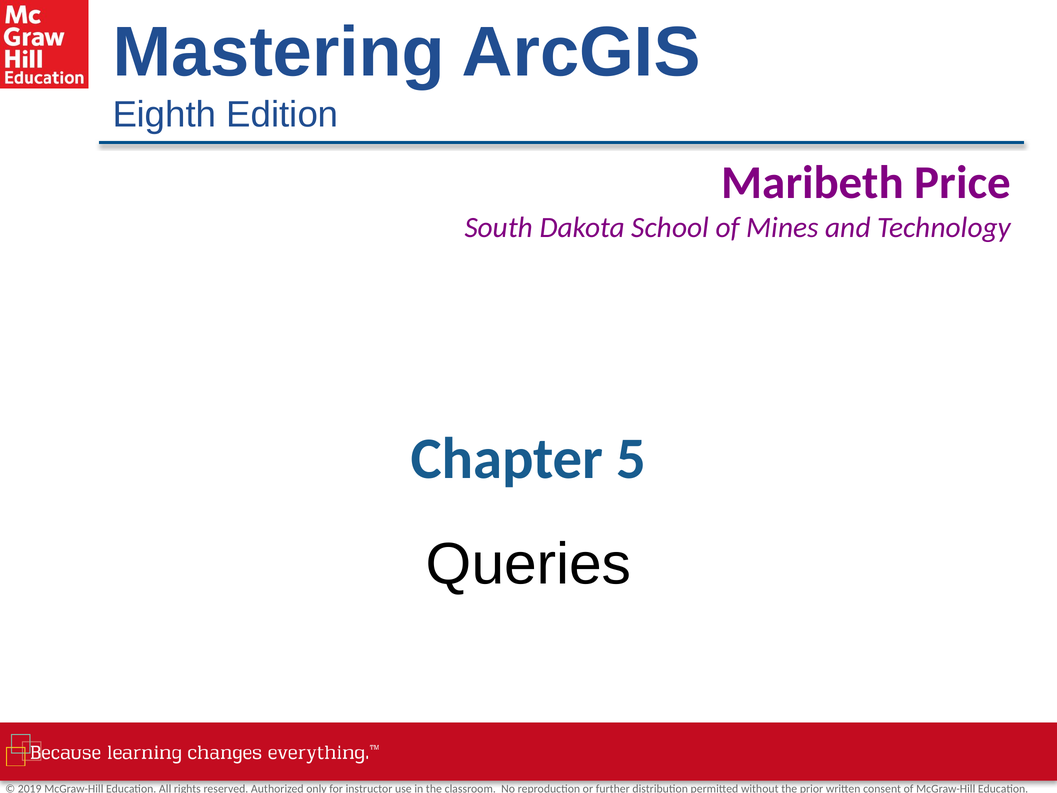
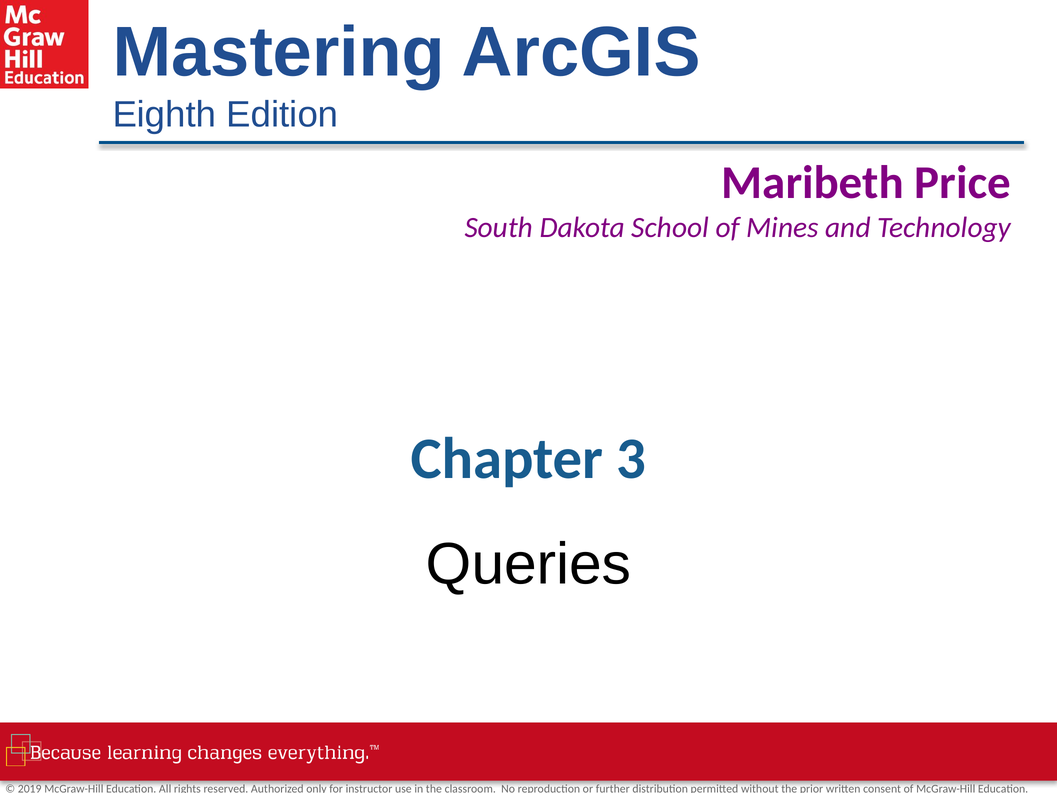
5: 5 -> 3
